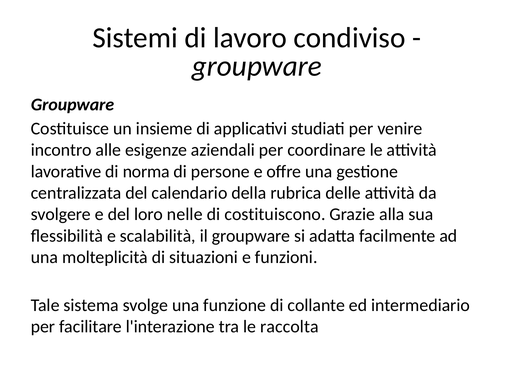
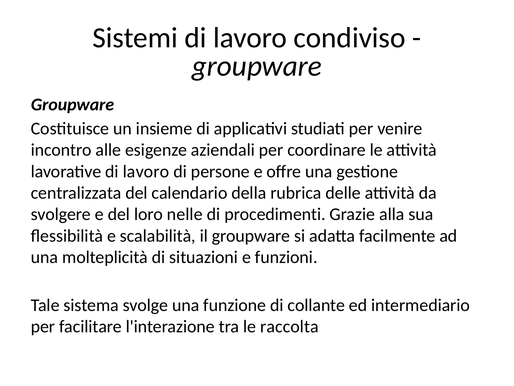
lavorative di norma: norma -> lavoro
costituiscono: costituiscono -> procedimenti
